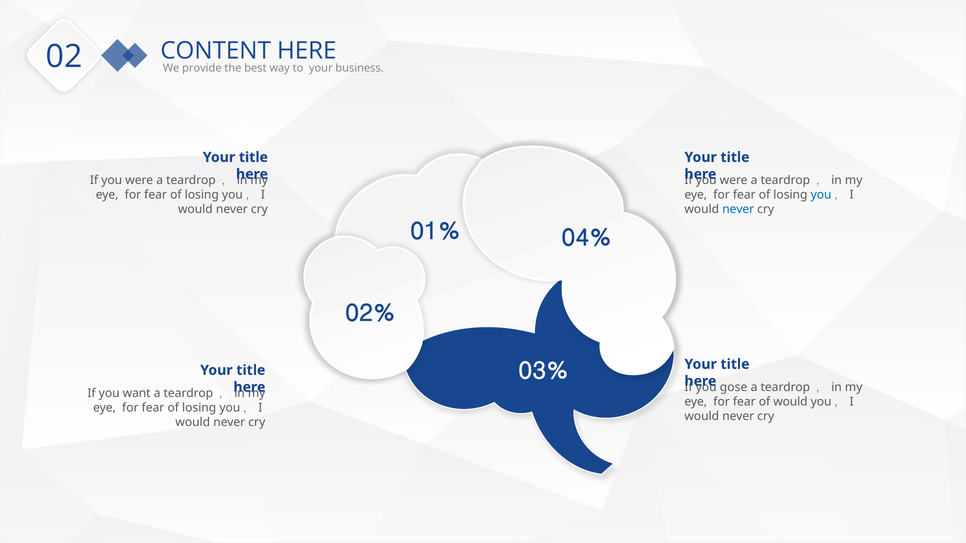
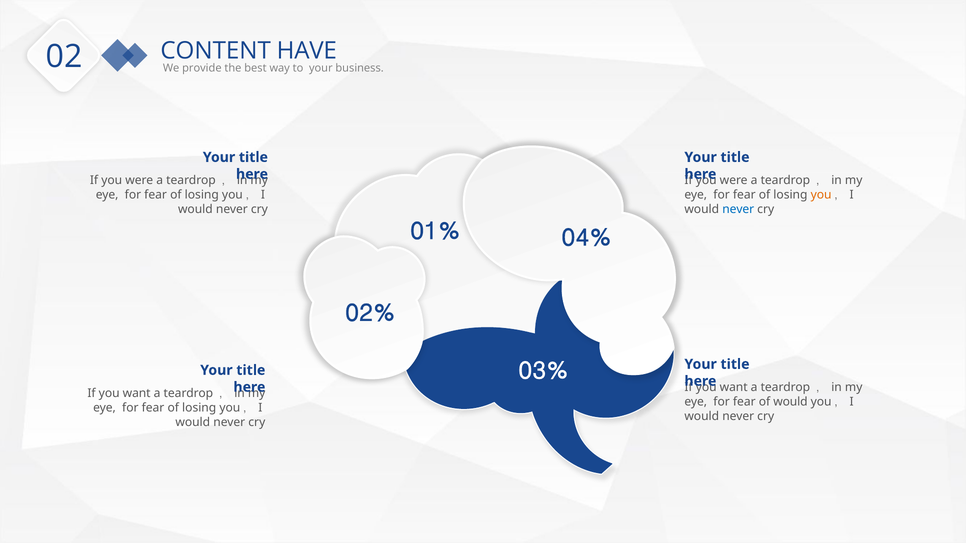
CONTENT HERE: HERE -> HAVE
you at (821, 195) colour: blue -> orange
gose at (734, 387): gose -> want
